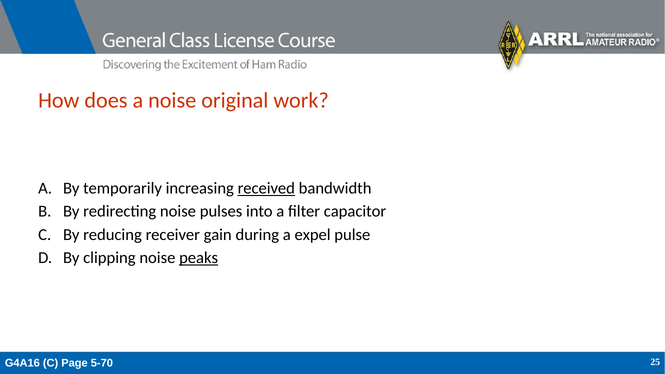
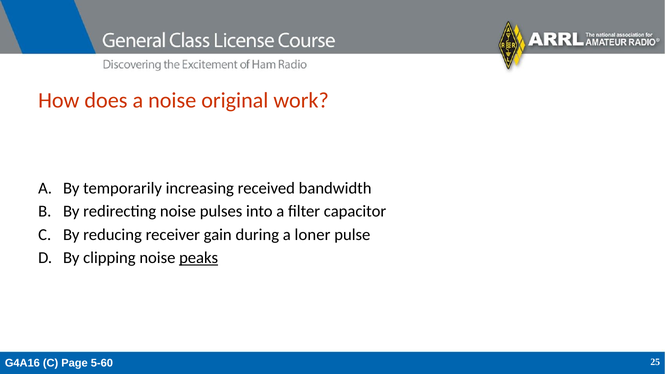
received underline: present -> none
expel: expel -> loner
5-70: 5-70 -> 5-60
